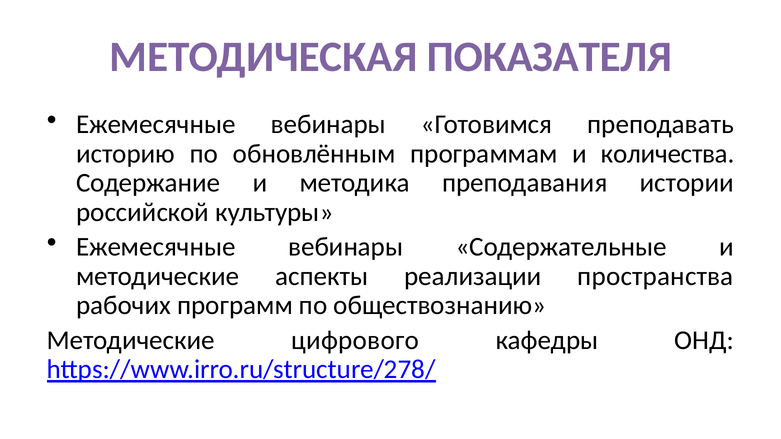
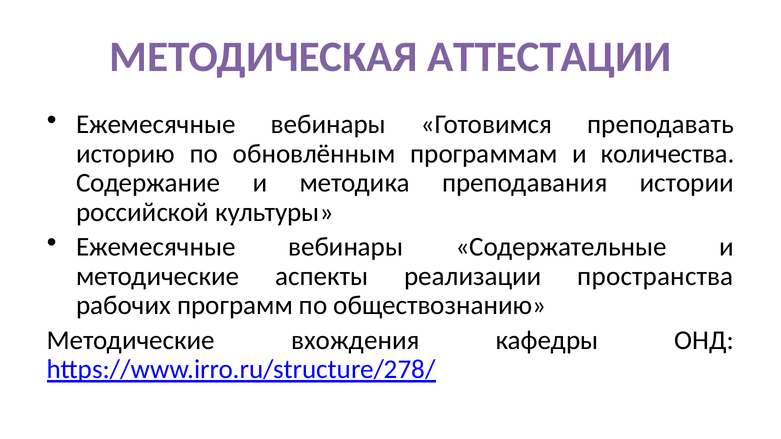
ПОКАЗАТЕЛЯ: ПОКАЗАТЕЛЯ -> АТТЕСТАЦИИ
цифрового: цифрового -> вхождения
